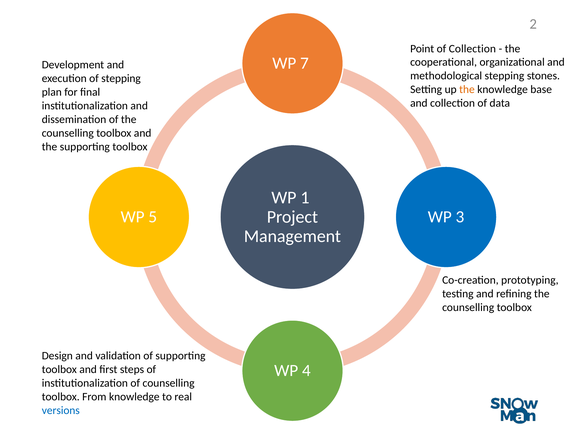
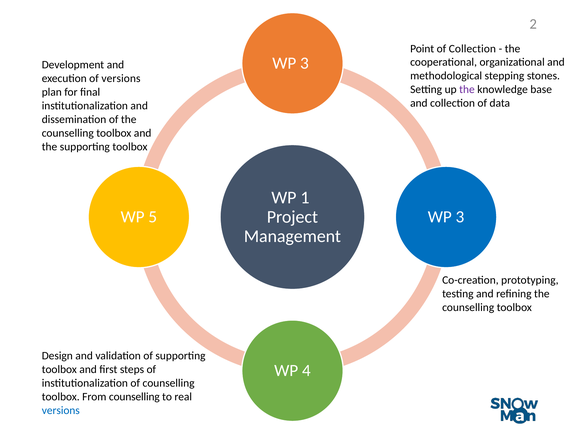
7 at (304, 63): 7 -> 3
of stepping: stepping -> versions
the at (467, 90) colour: orange -> purple
From knowledge: knowledge -> counselling
